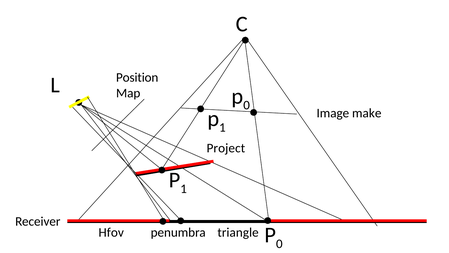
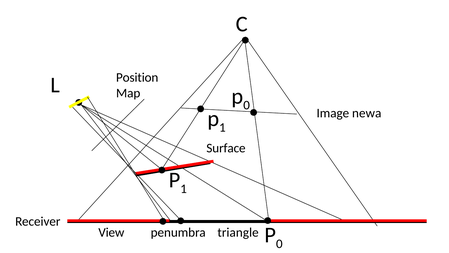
make: make -> newa
Project: Project -> Surface
Hfov: Hfov -> View
